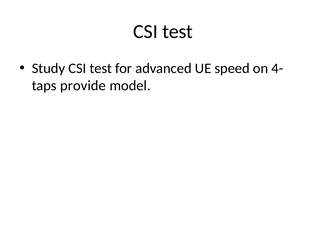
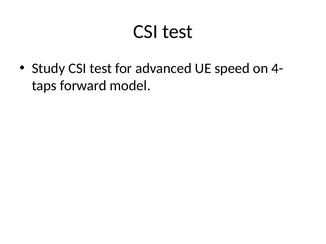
provide: provide -> forward
